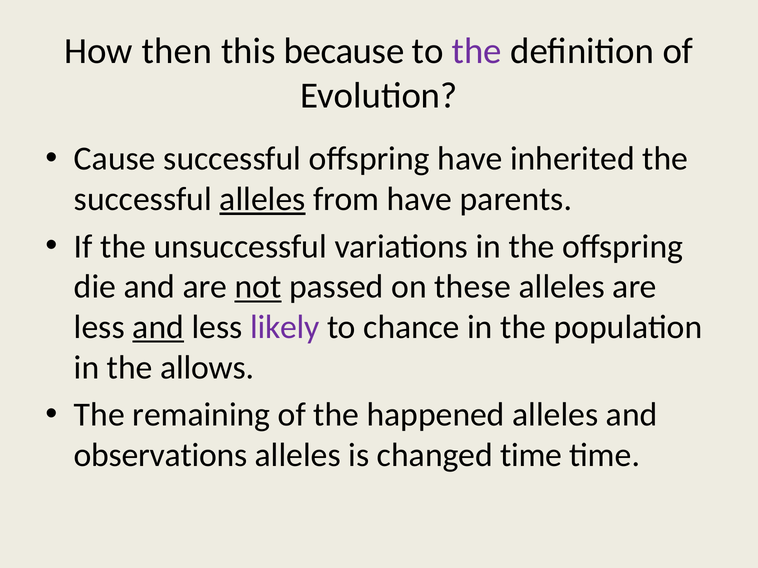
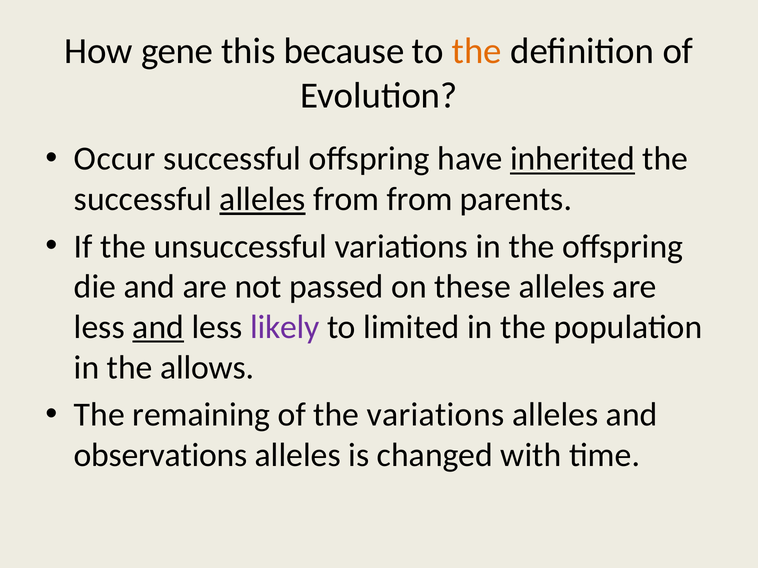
then: then -> gene
the at (477, 51) colour: purple -> orange
Cause: Cause -> Occur
inherited underline: none -> present
from have: have -> from
not underline: present -> none
chance: chance -> limited
the happened: happened -> variations
changed time: time -> with
